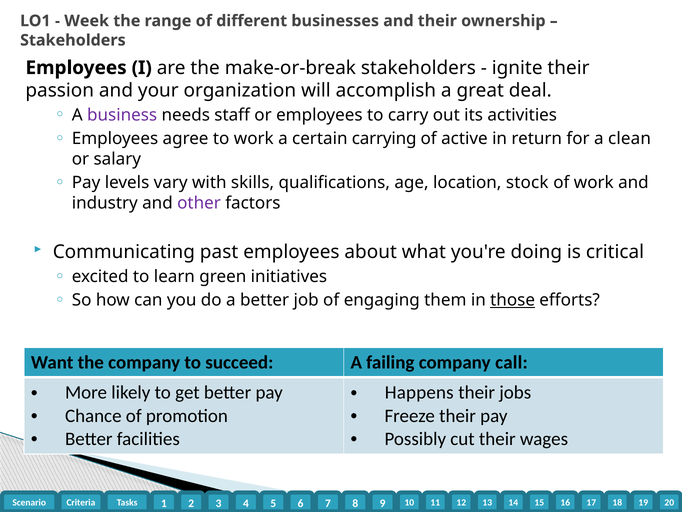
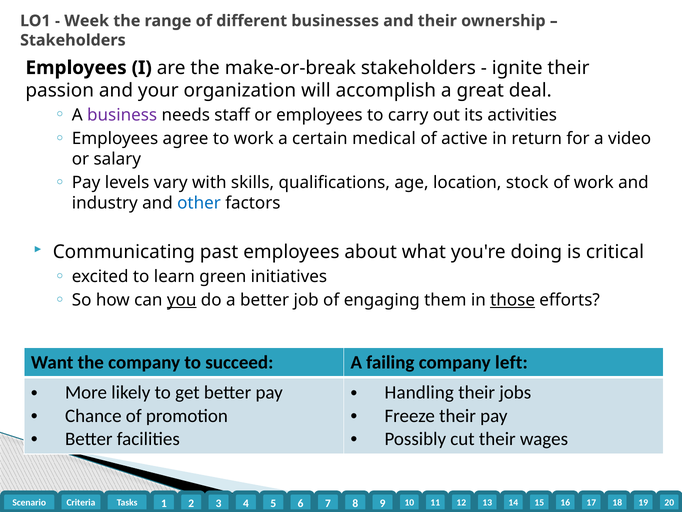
carrying: carrying -> medical
clean: clean -> video
other colour: purple -> blue
you underline: none -> present
call: call -> left
Happens: Happens -> Handling
